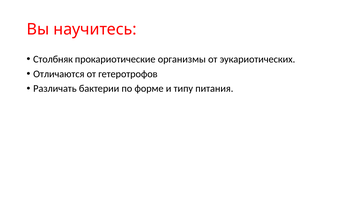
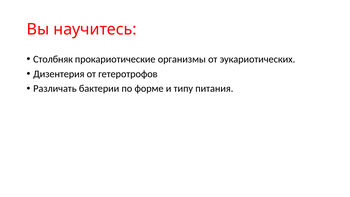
Отличаются: Отличаются -> Дизентерия
